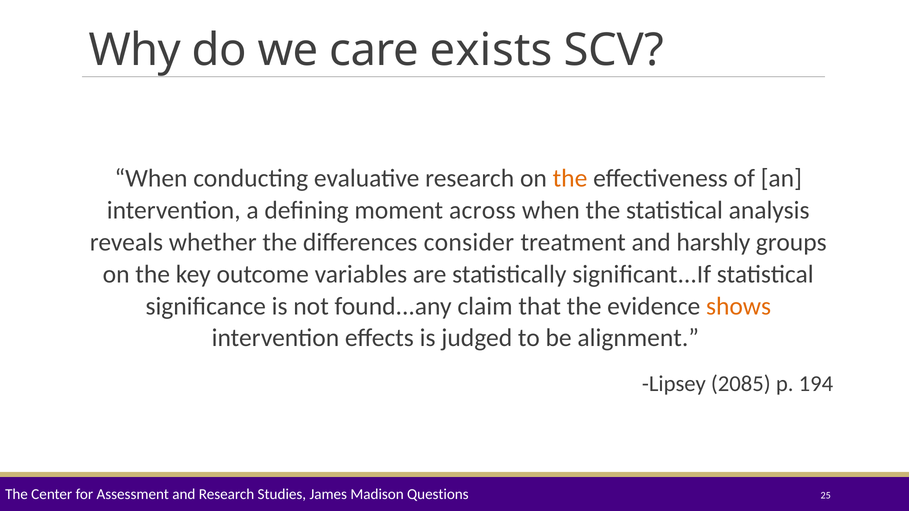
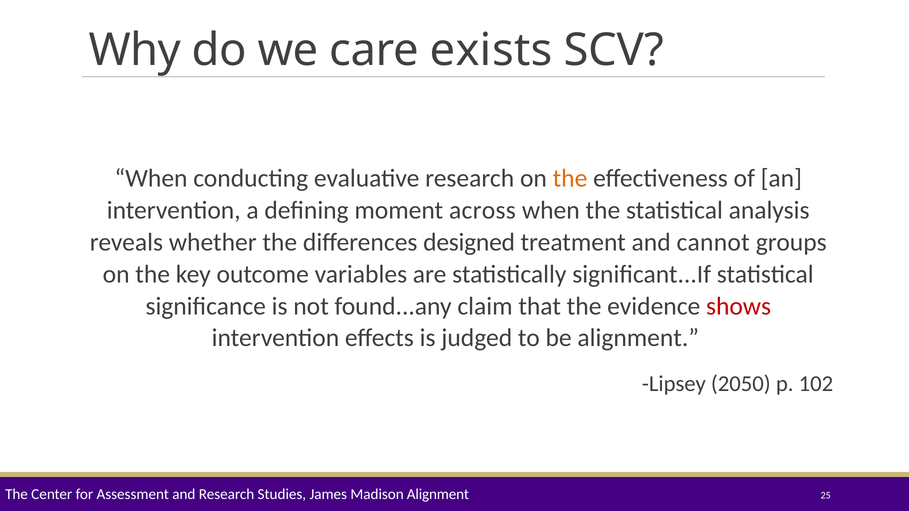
consider: consider -> designed
harshly: harshly -> cannot
shows colour: orange -> red
2085: 2085 -> 2050
194: 194 -> 102
Madison Questions: Questions -> Alignment
